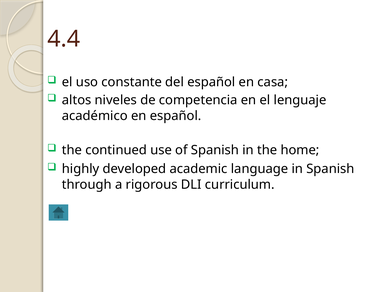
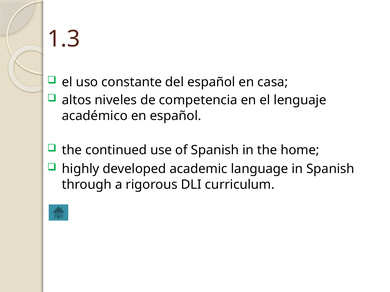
4.4: 4.4 -> 1.3
